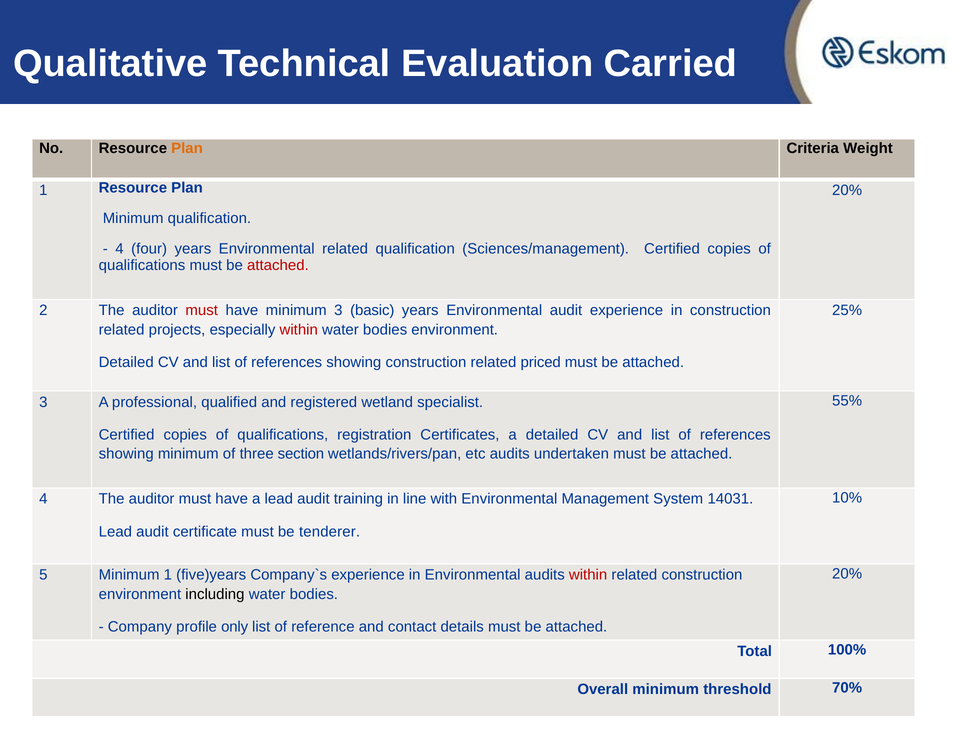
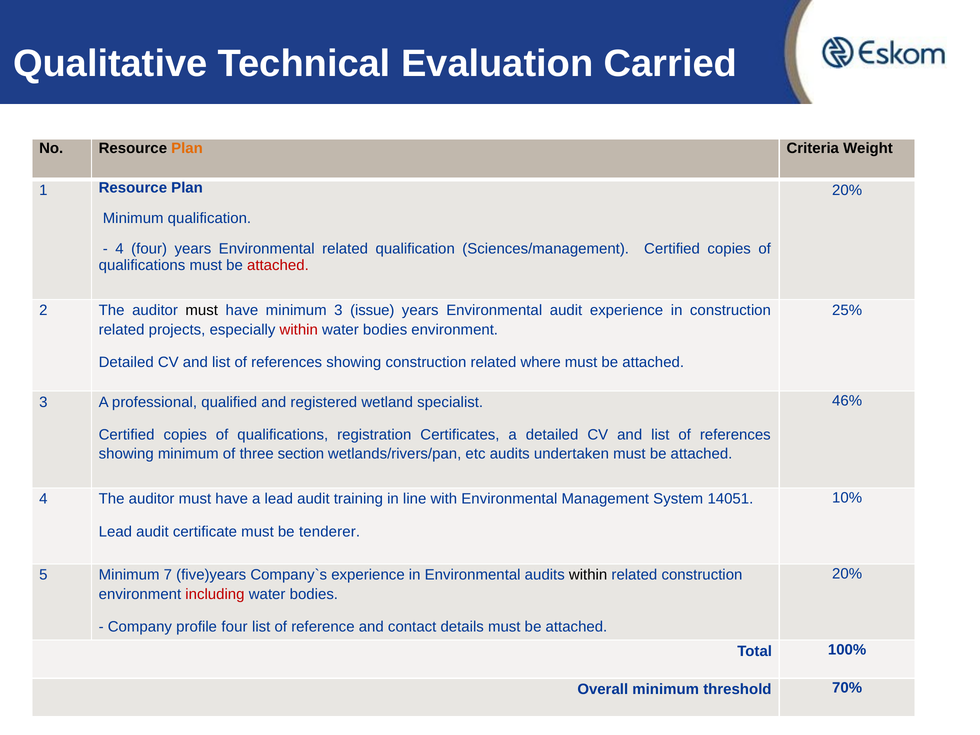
must at (202, 310) colour: red -> black
basic: basic -> issue
priced: priced -> where
55%: 55% -> 46%
14031: 14031 -> 14051
Minimum 1: 1 -> 7
within at (588, 575) colour: red -> black
including colour: black -> red
profile only: only -> four
